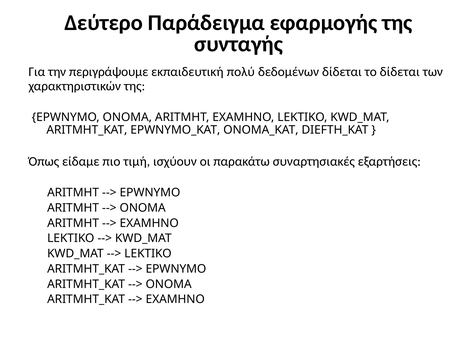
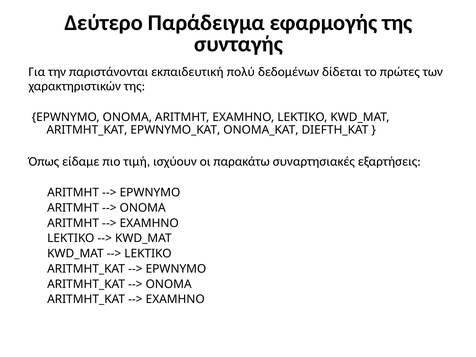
περιγράψουμε: περιγράψουμε -> παριστάνονται
το δίδεται: δίδεται -> πρώτες
